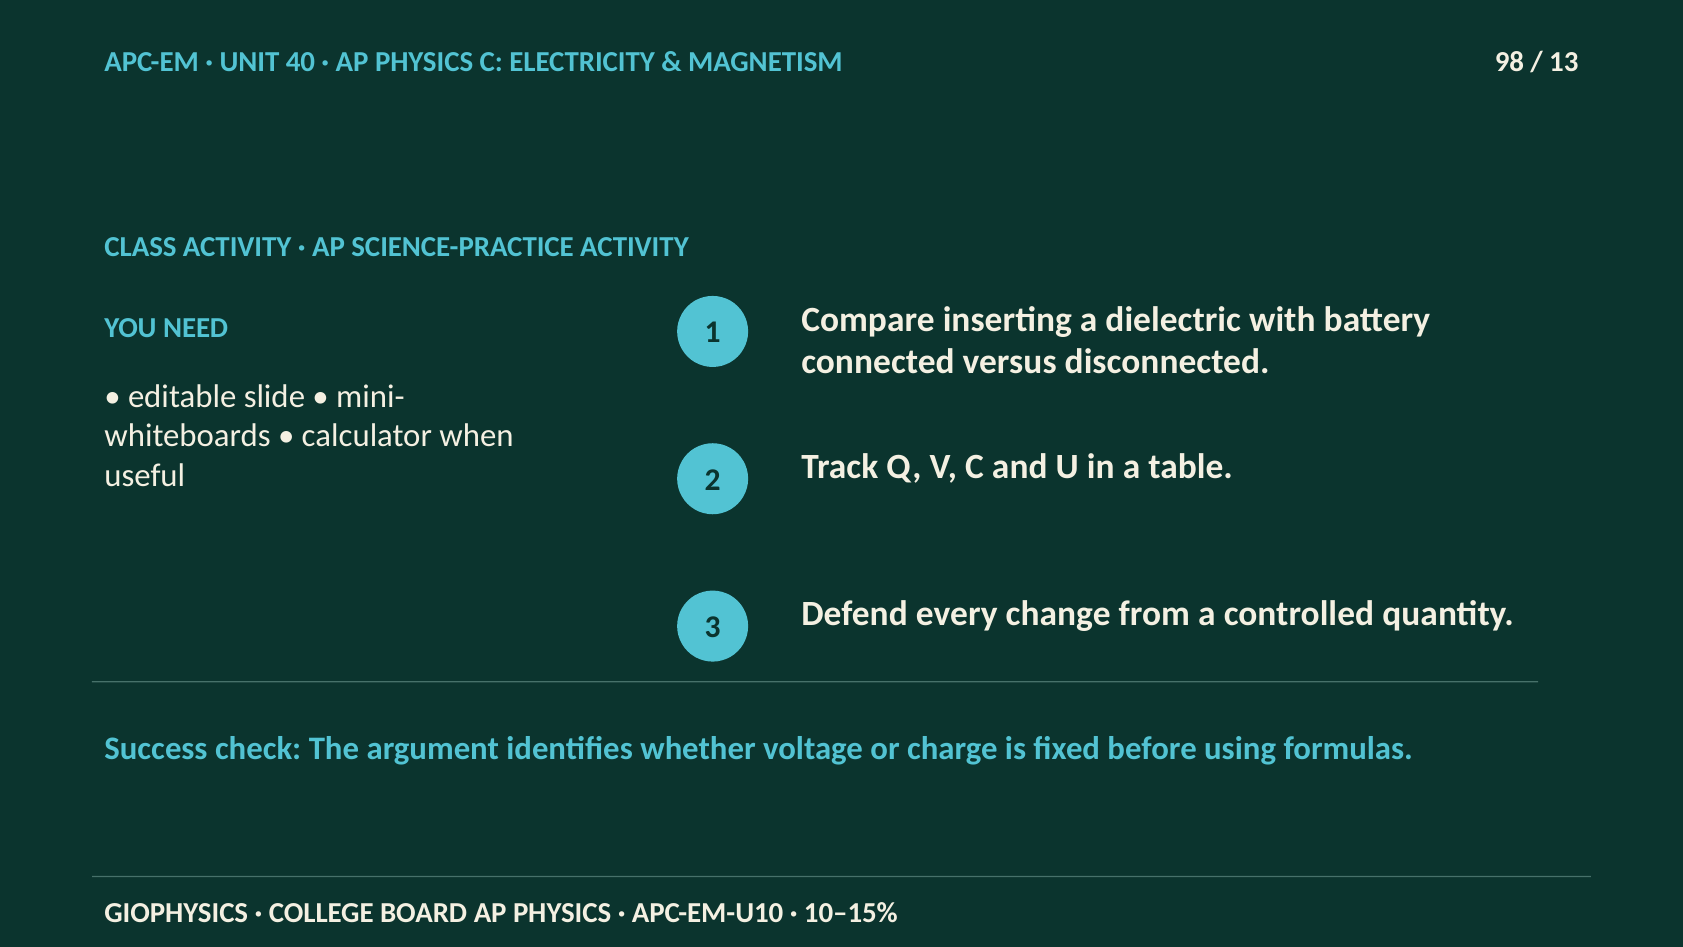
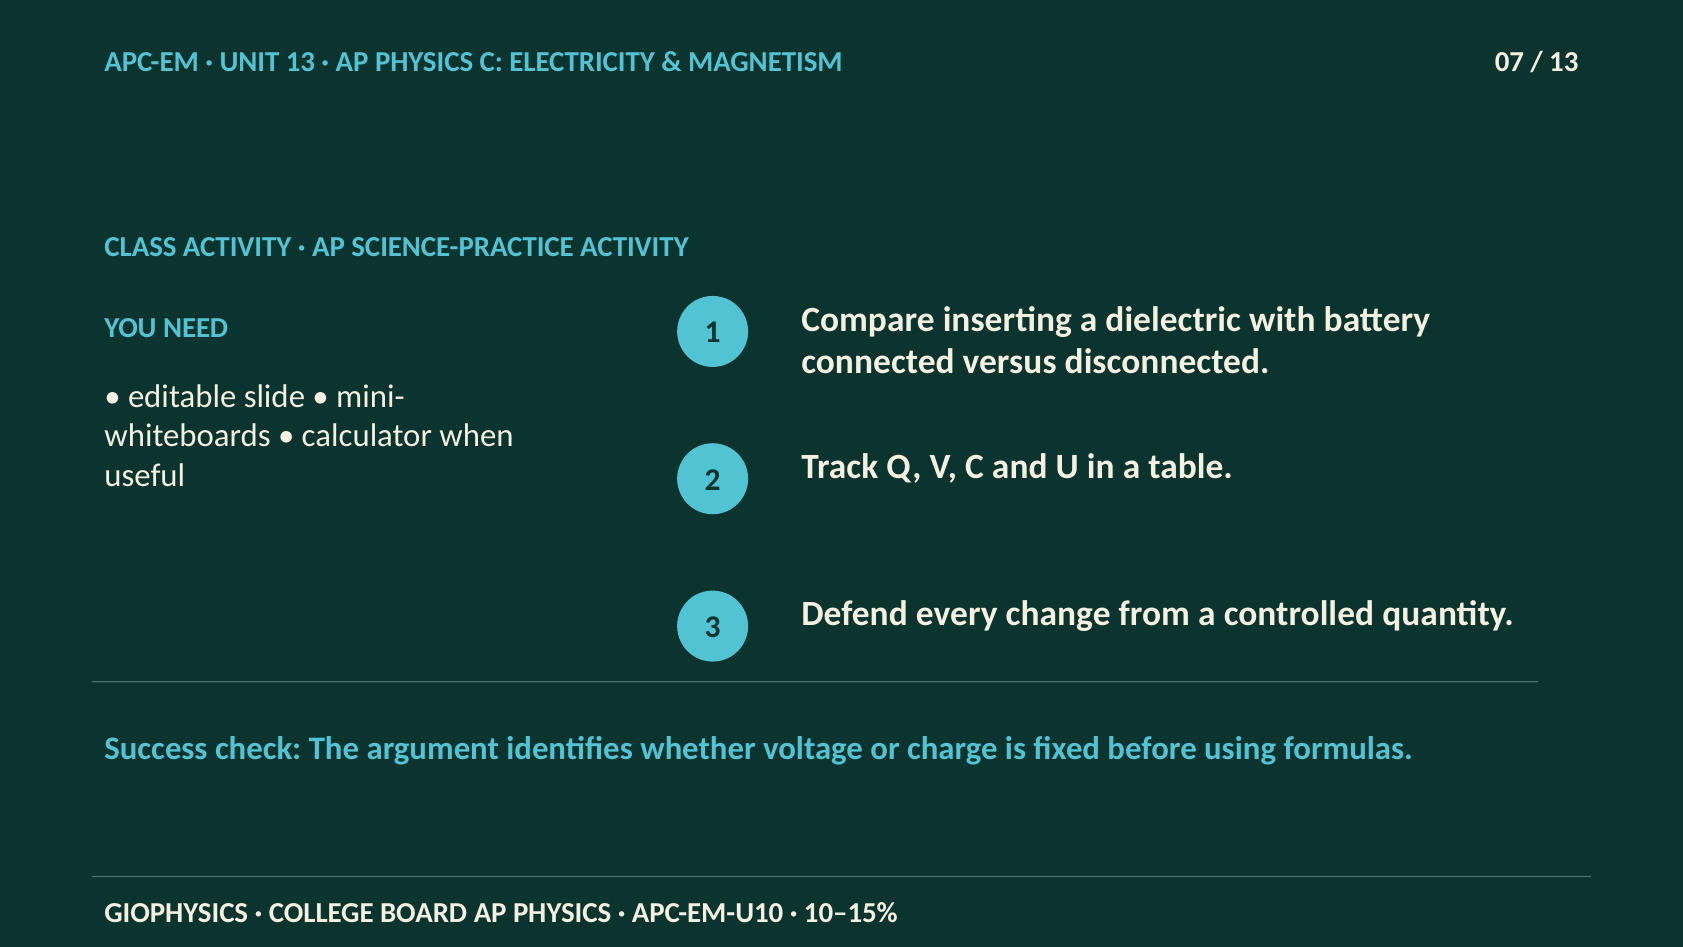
UNIT 40: 40 -> 13
98: 98 -> 07
